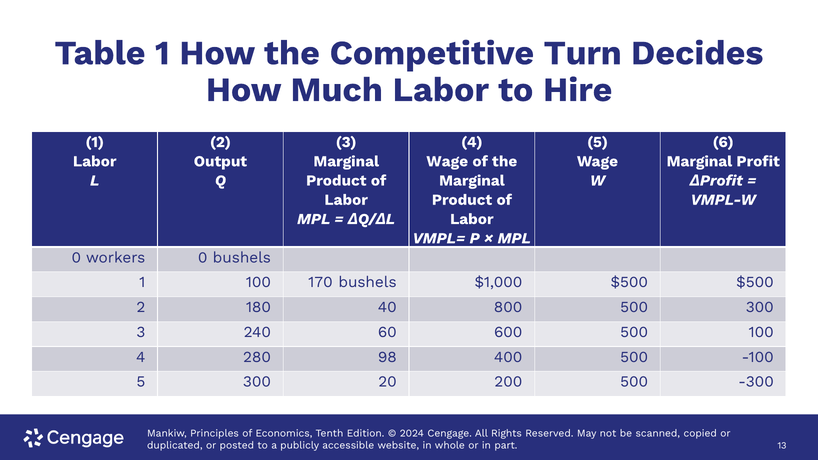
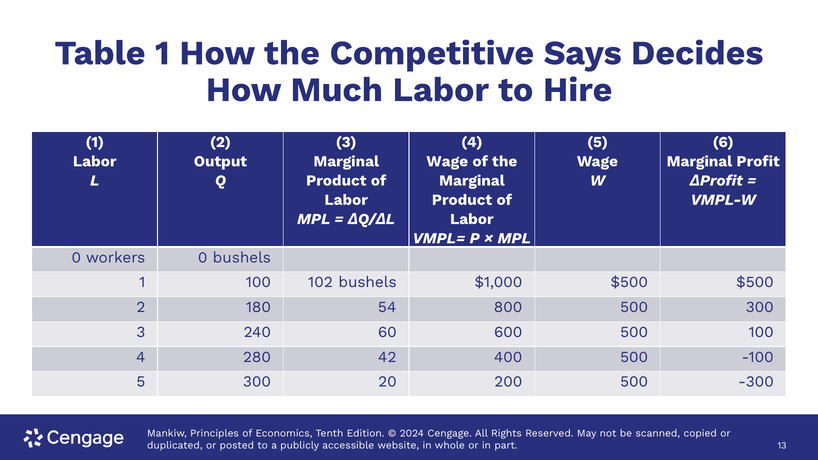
Turn: Turn -> Says
170: 170 -> 102
40: 40 -> 54
98: 98 -> 42
